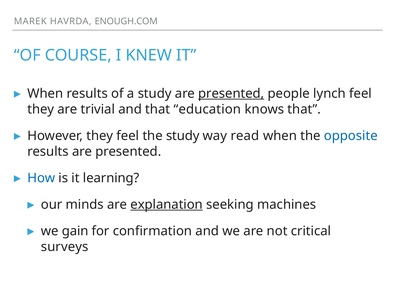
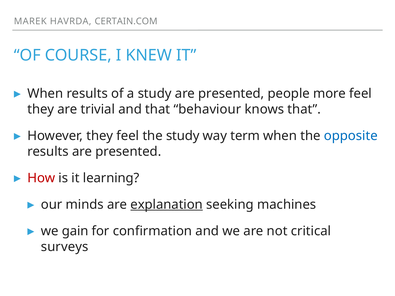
ENOUGH.COM: ENOUGH.COM -> CERTAIN.COM
presented at (231, 94) underline: present -> none
lynch: lynch -> more
education: education -> behaviour
read: read -> term
How colour: blue -> red
